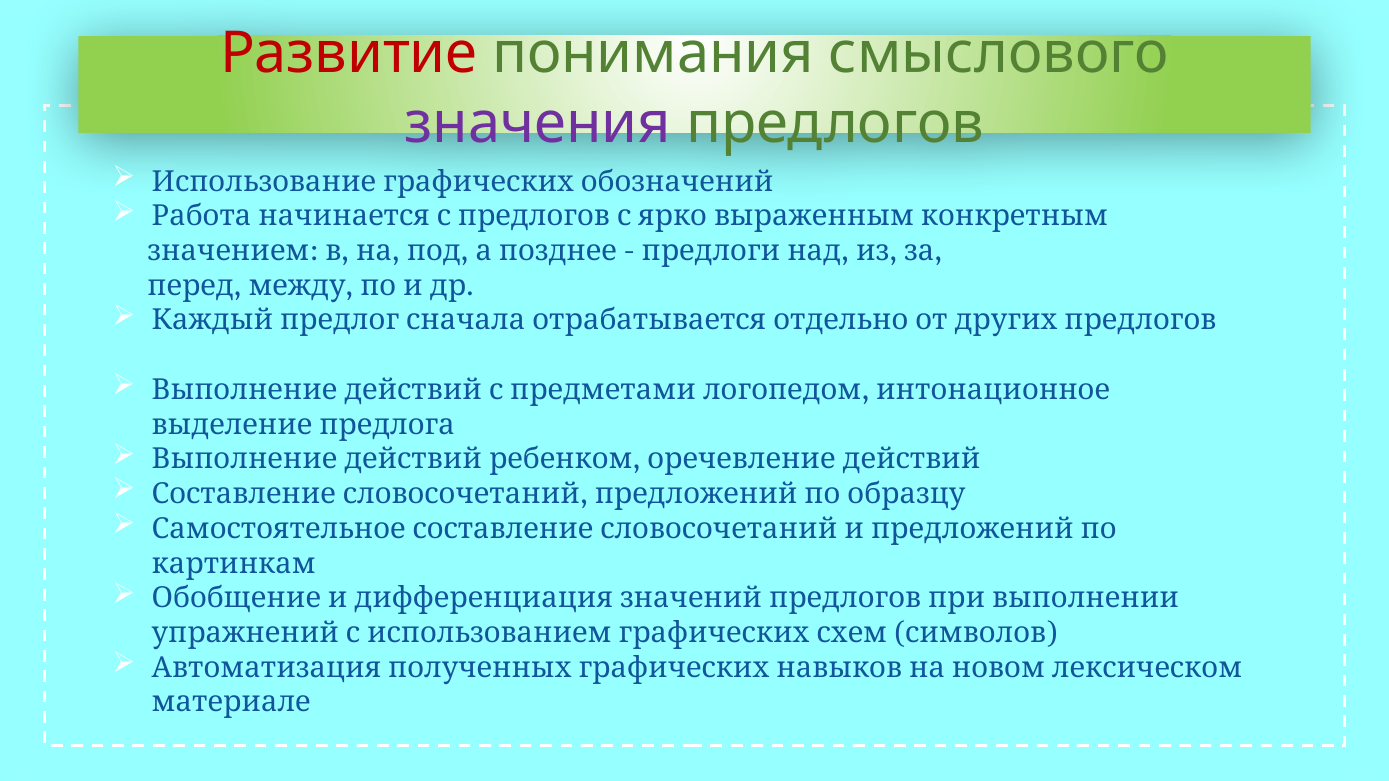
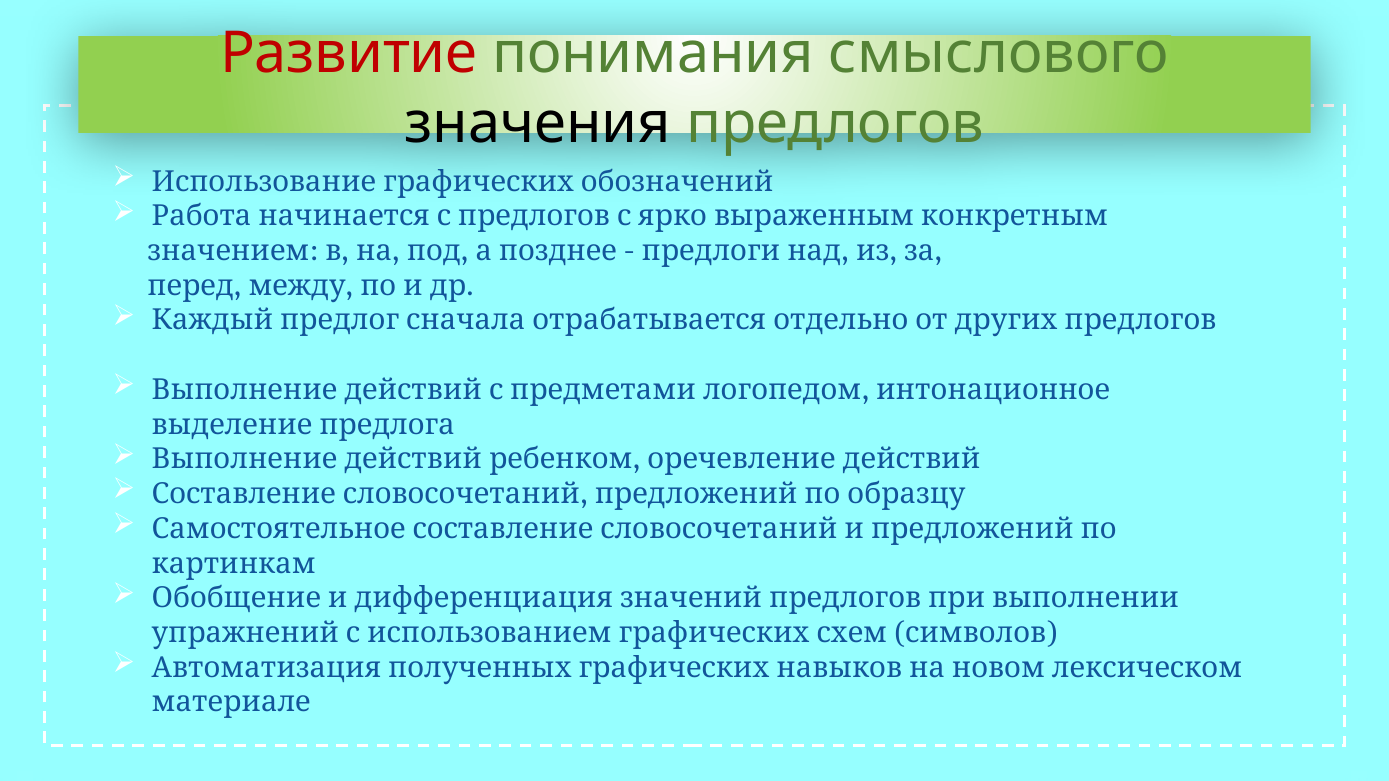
значения colour: purple -> black
